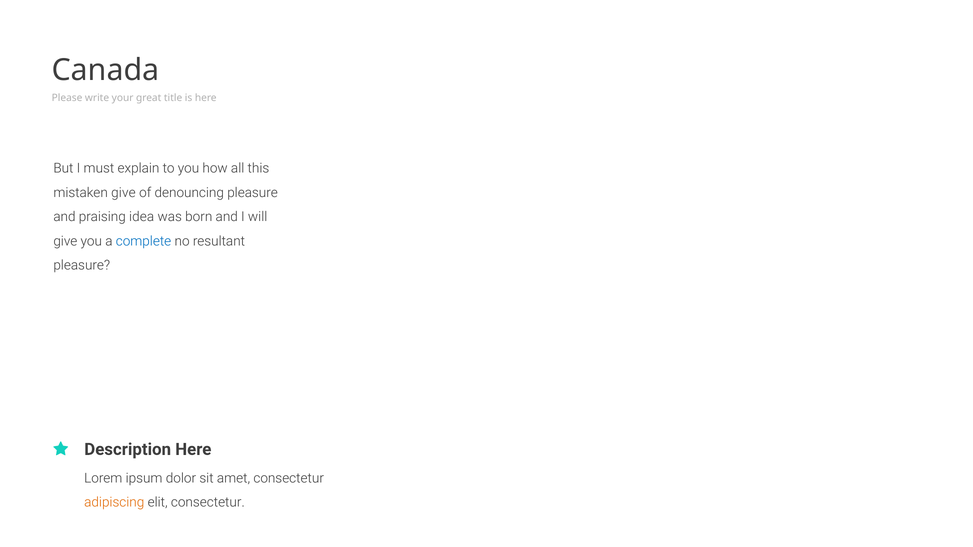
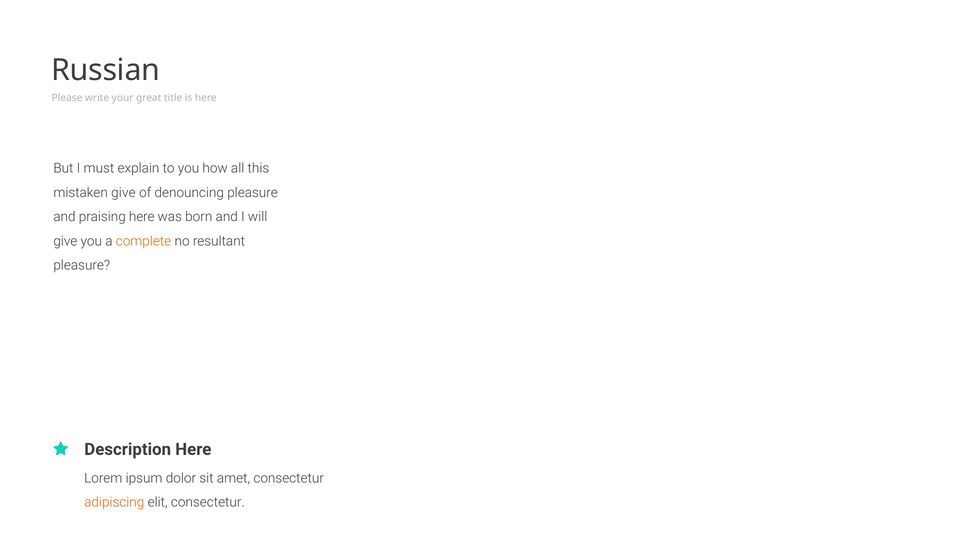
Canada: Canada -> Russian
praising idea: idea -> here
complete colour: blue -> orange
